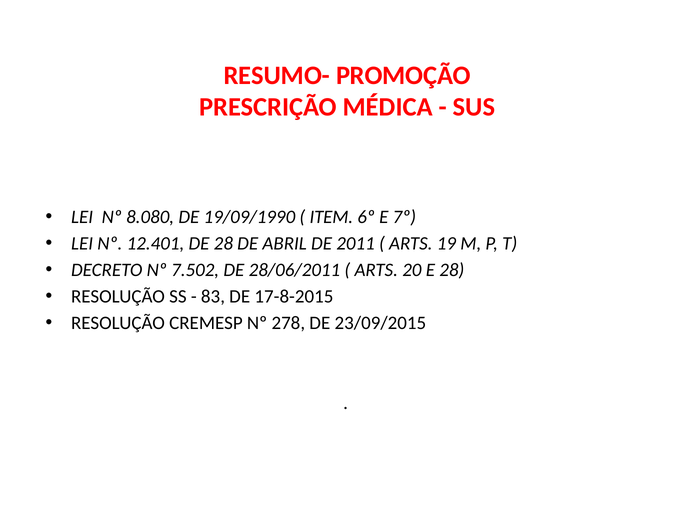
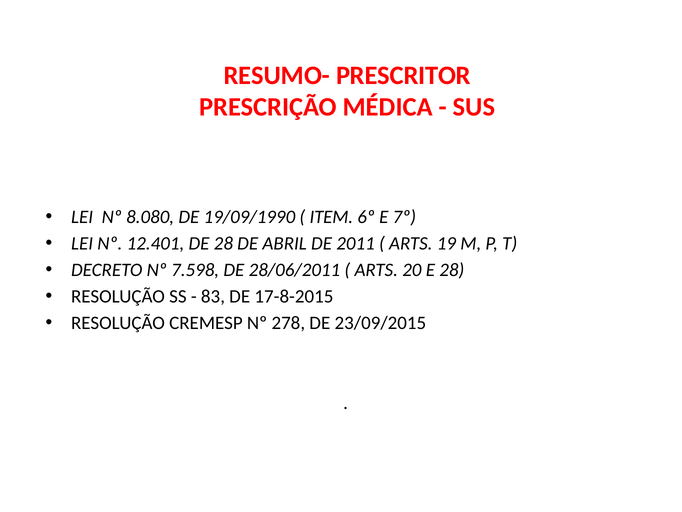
PROMOÇÃO: PROMOÇÃO -> PRESCRITOR
7.502: 7.502 -> 7.598
